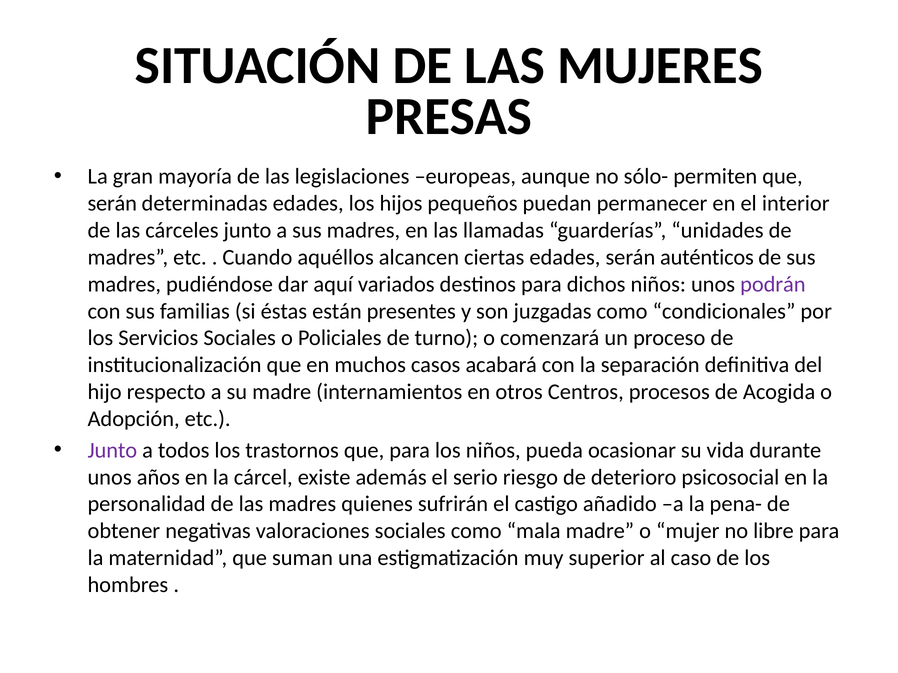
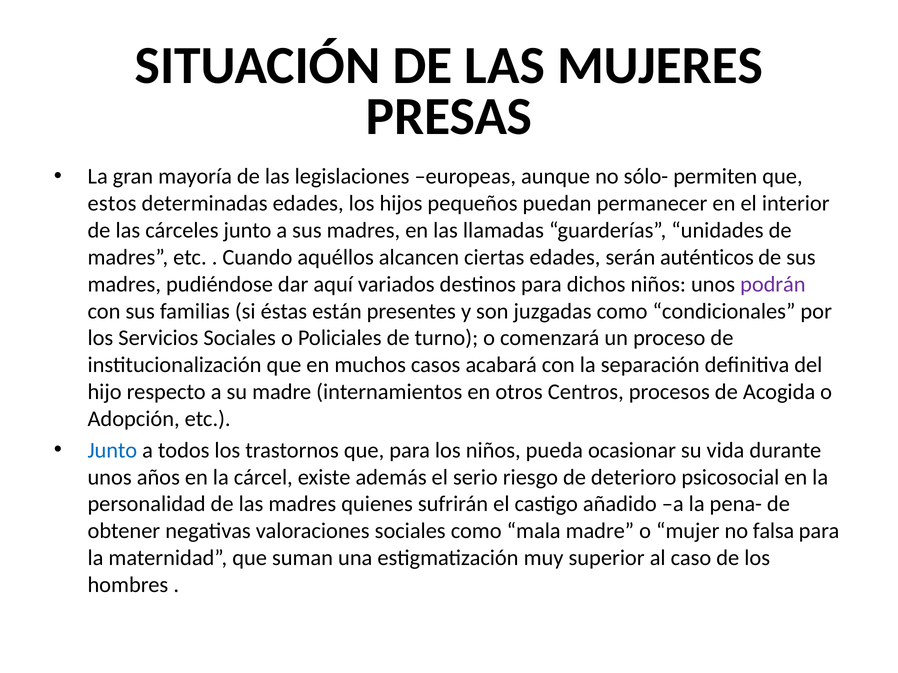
serán at (112, 204): serán -> estos
Junto at (112, 451) colour: purple -> blue
libre: libre -> falsa
